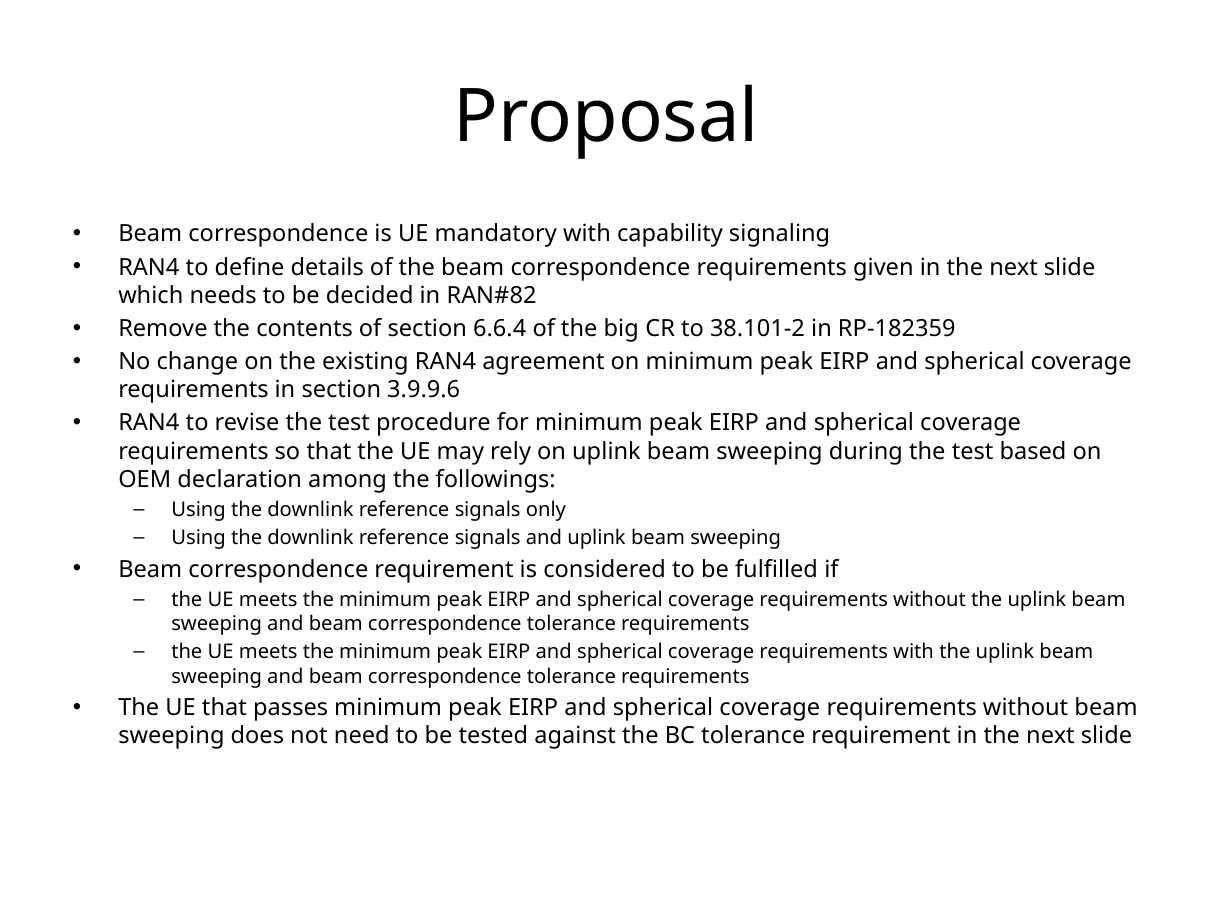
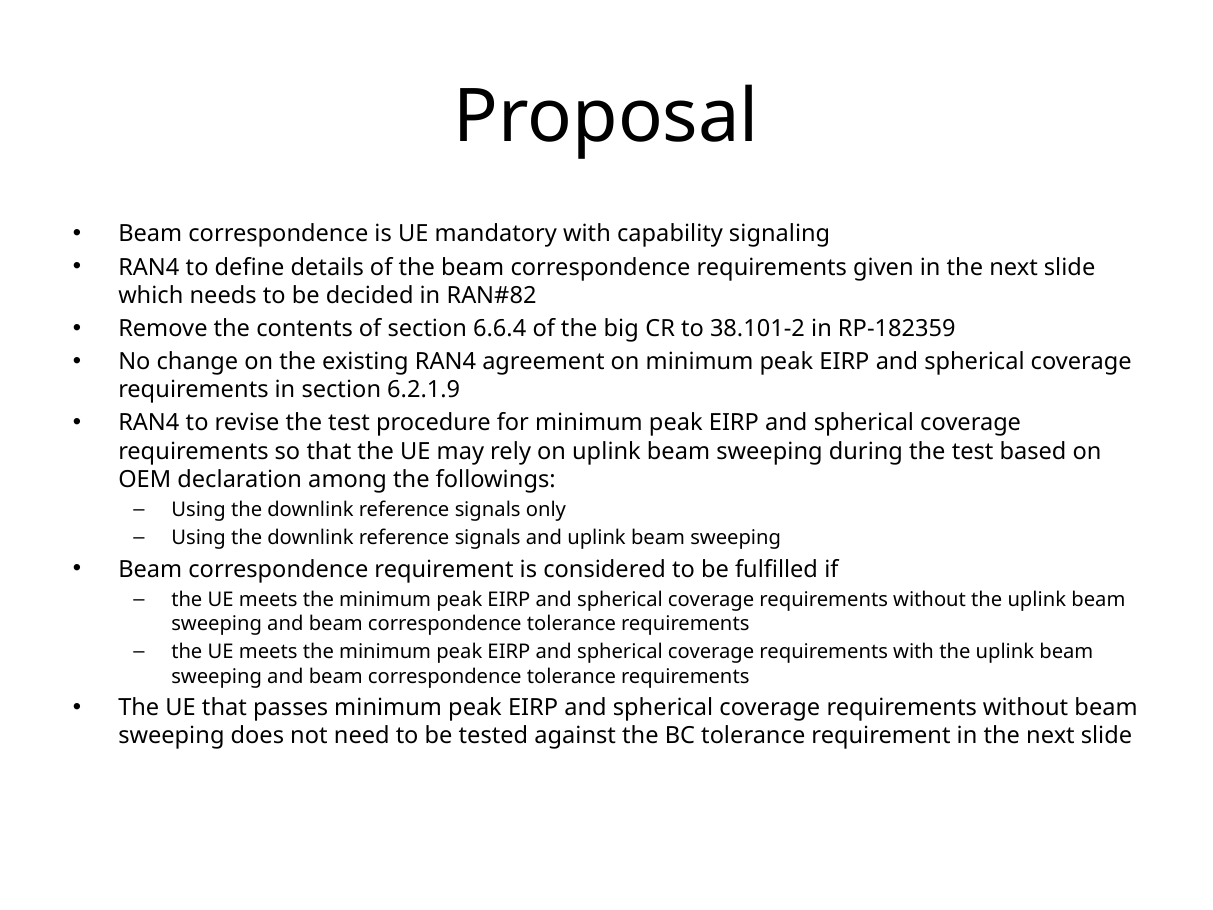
3.9.9.6: 3.9.9.6 -> 6.2.1.9
